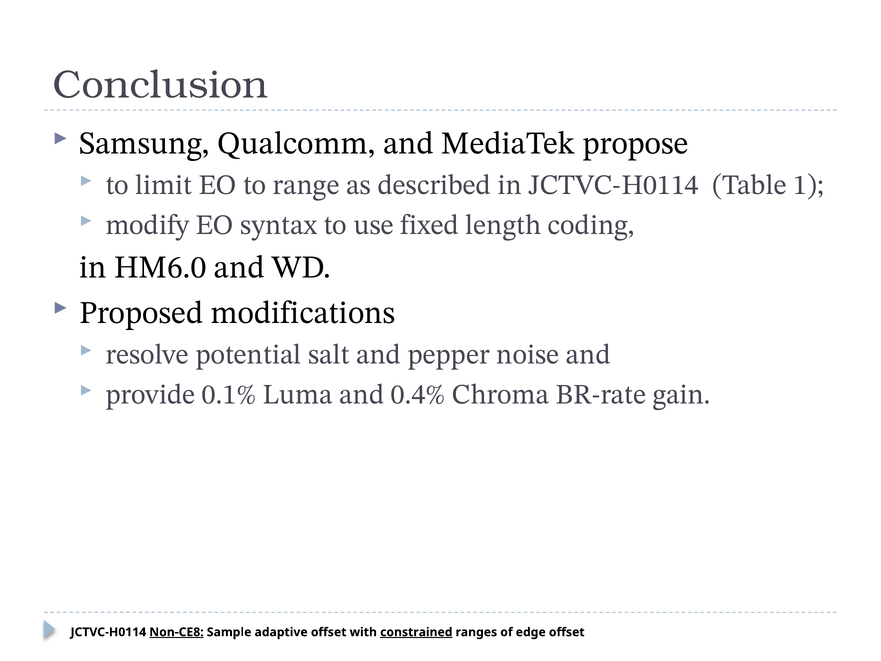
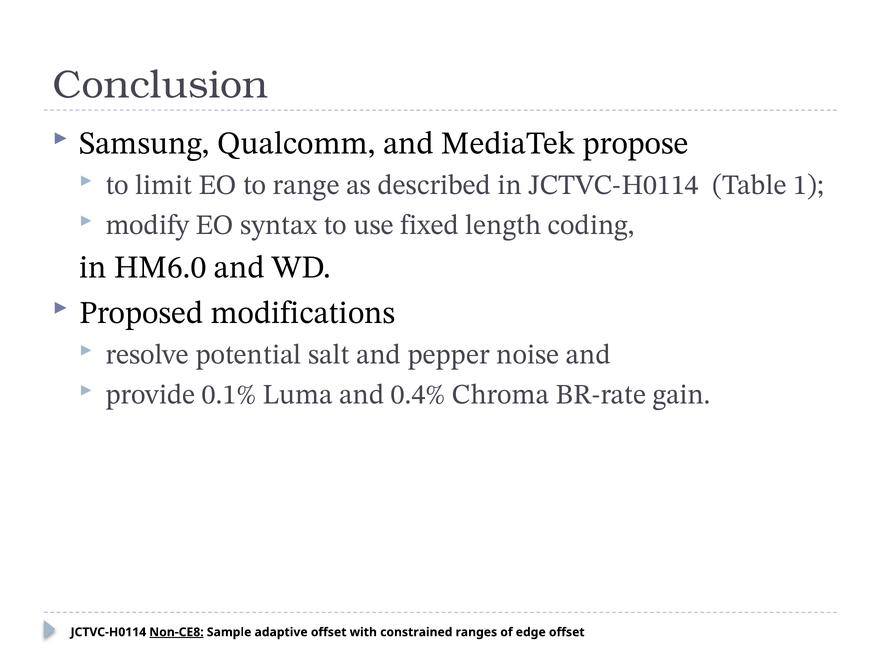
constrained underline: present -> none
